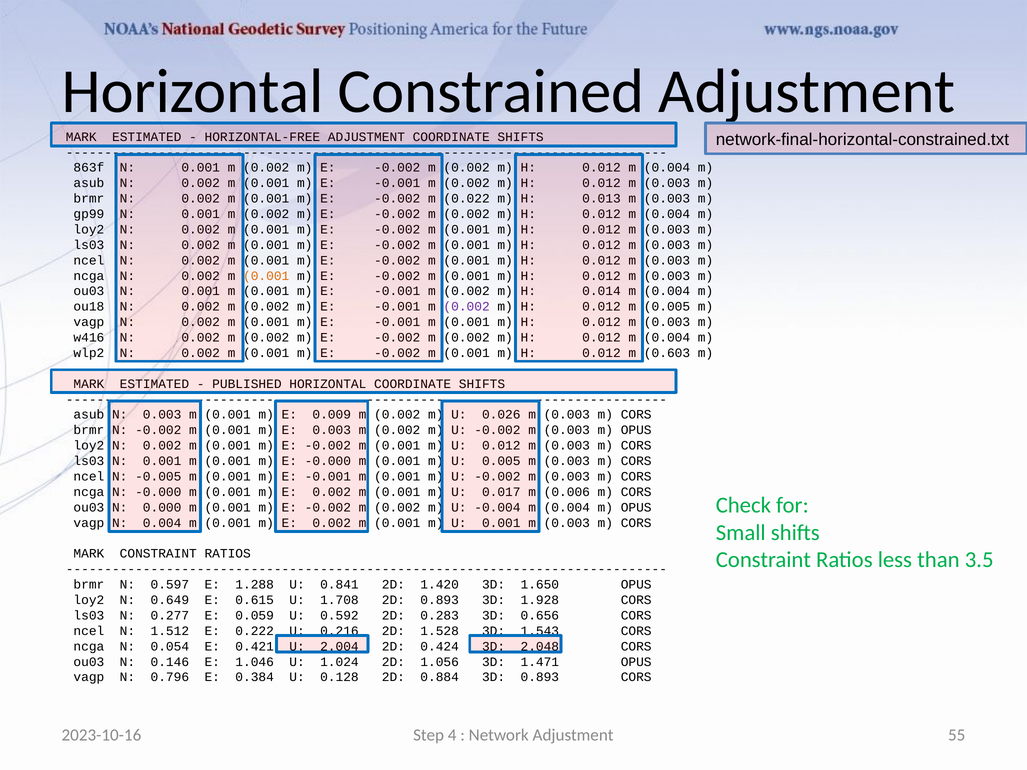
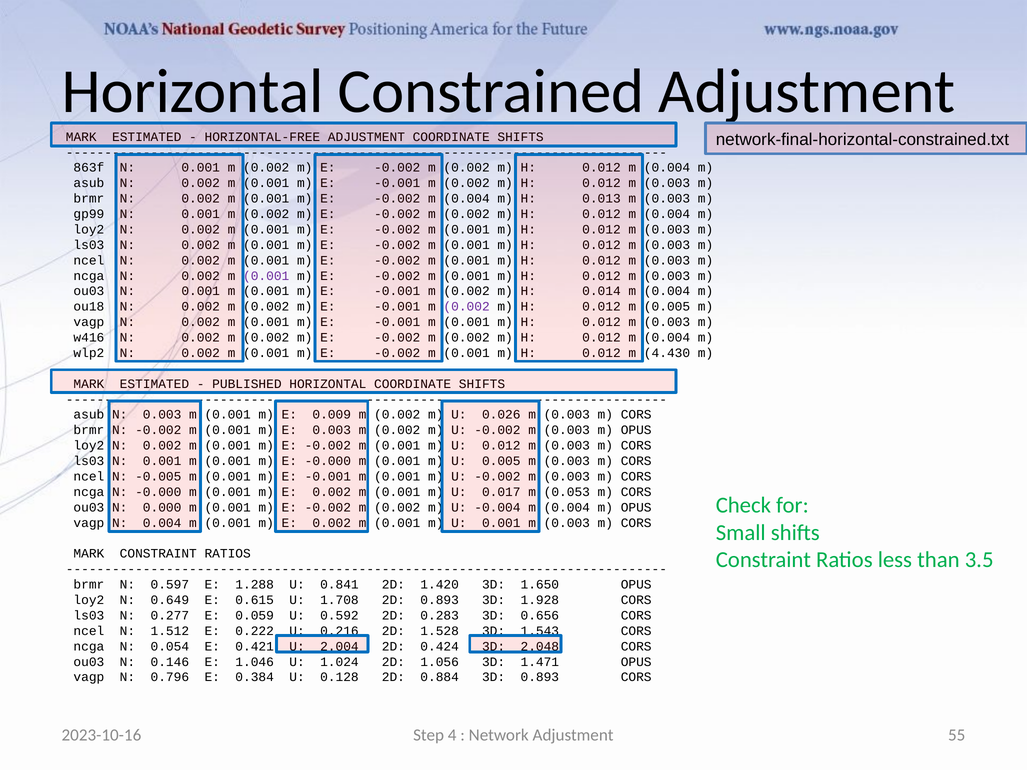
0.022 at (467, 199): 0.022 -> 0.004
0.001 at (266, 276) colour: orange -> purple
0.603: 0.603 -> 4.430
0.006: 0.006 -> 0.053
